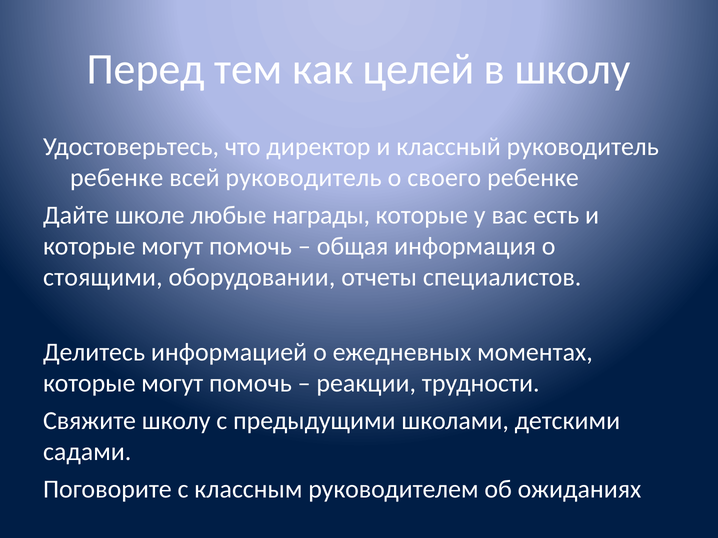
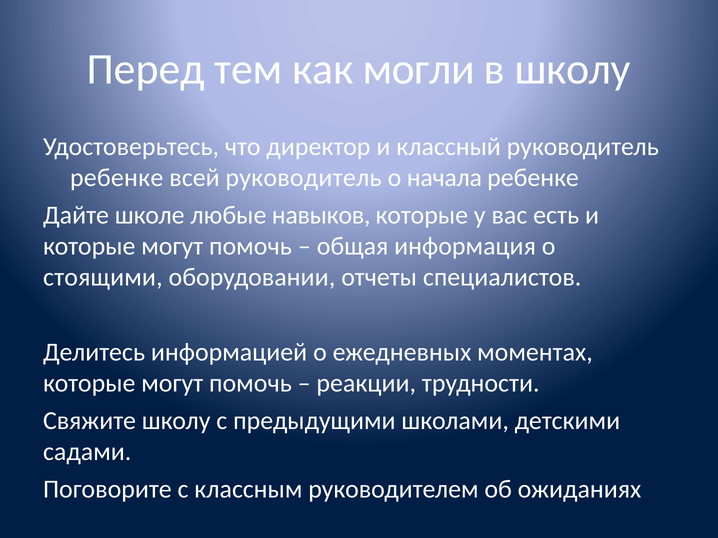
целей: целей -> могли
своего: своего -> начала
награды: награды -> навыков
